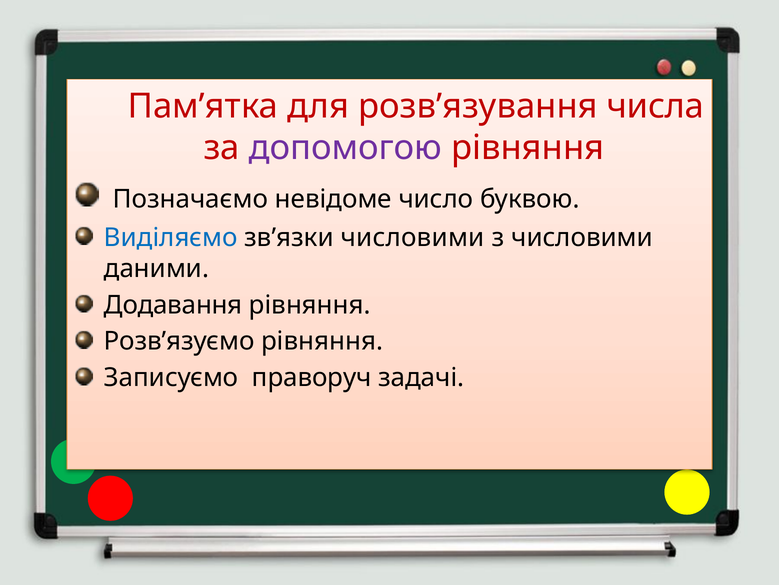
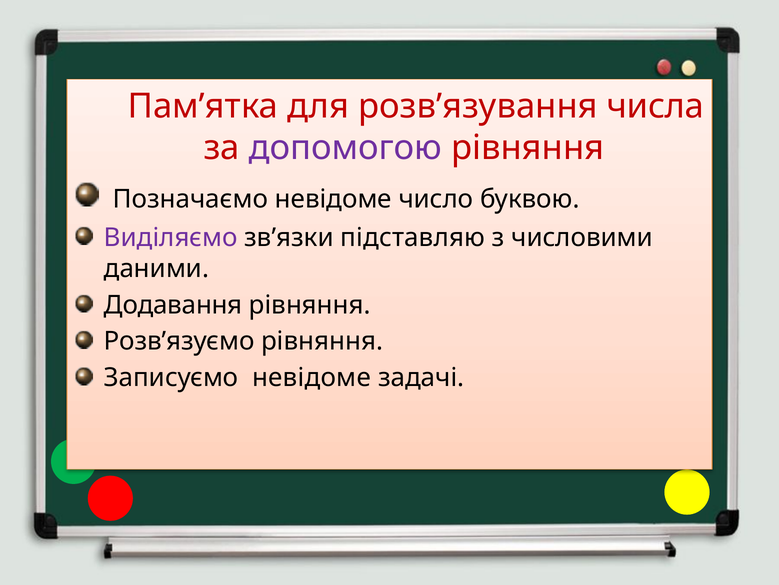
Виділяємо colour: blue -> purple
зв’язки числовими: числовими -> підставляю
Записуємо праворуч: праворуч -> невідоме
